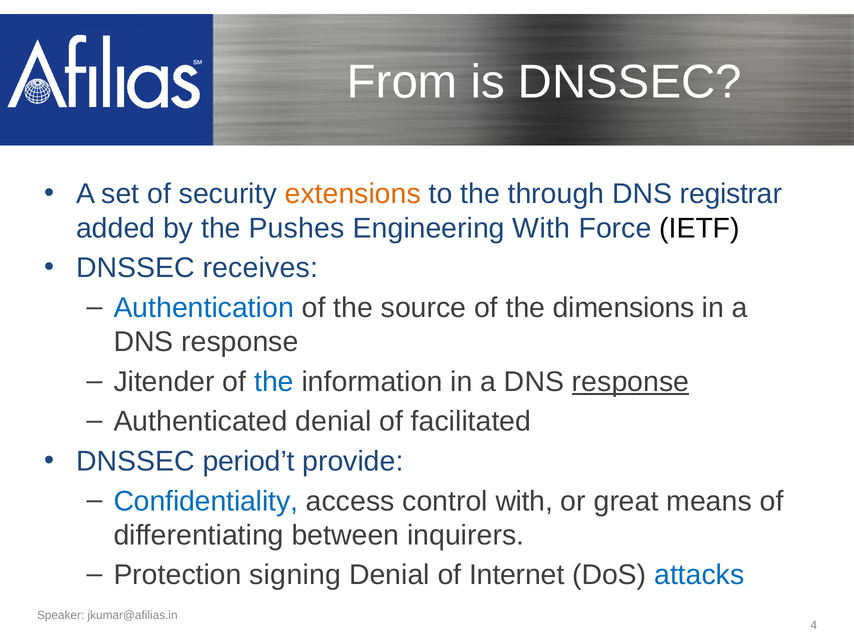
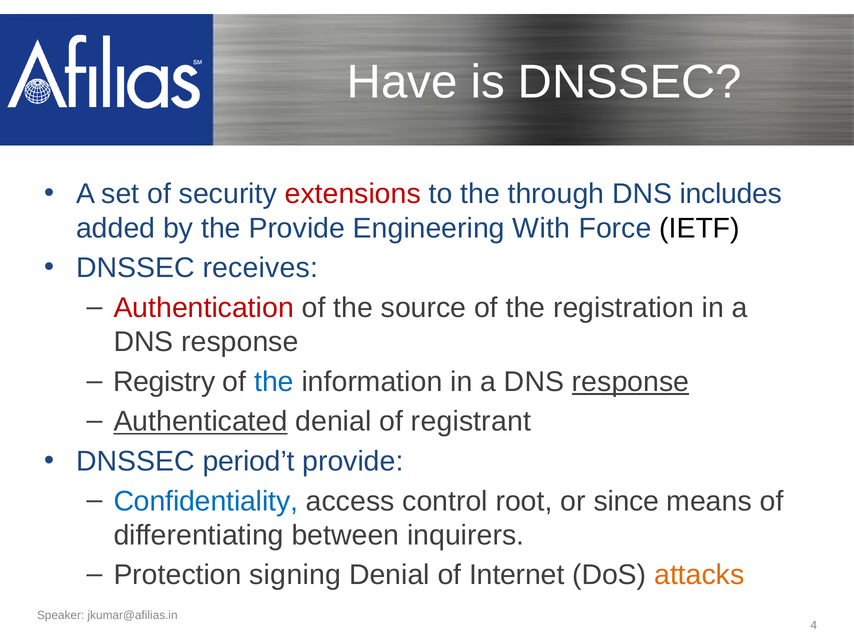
From: From -> Have
extensions colour: orange -> red
registrar: registrar -> includes
the Pushes: Pushes -> Provide
Authentication colour: blue -> red
dimensions: dimensions -> registration
Jitender: Jitender -> Registry
Authenticated underline: none -> present
facilitated: facilitated -> registrant
control with: with -> root
great: great -> since
attacks colour: blue -> orange
